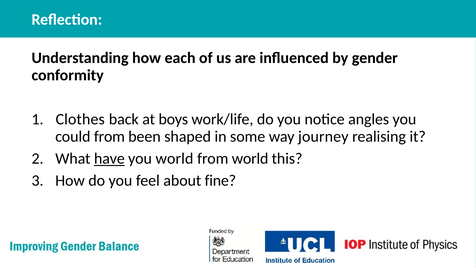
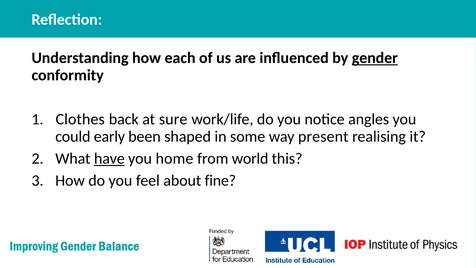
gender underline: none -> present
boys: boys -> sure
could from: from -> early
journey: journey -> present
you world: world -> home
